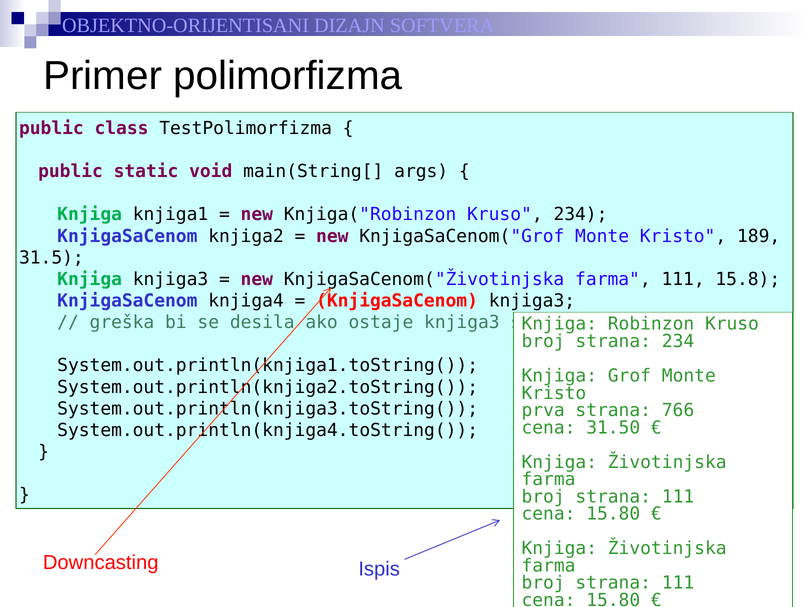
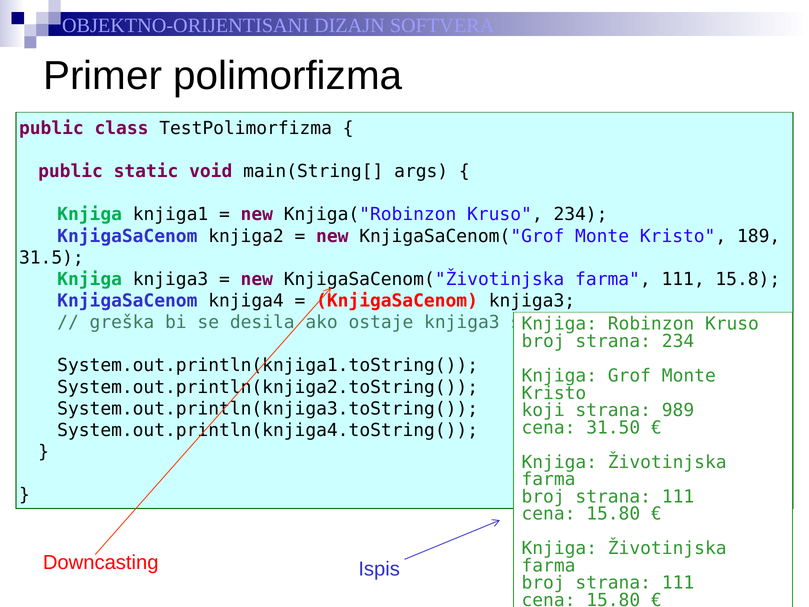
prva: prva -> koji
766: 766 -> 989
